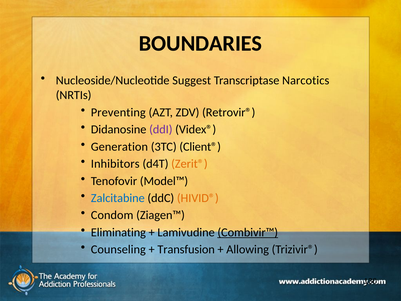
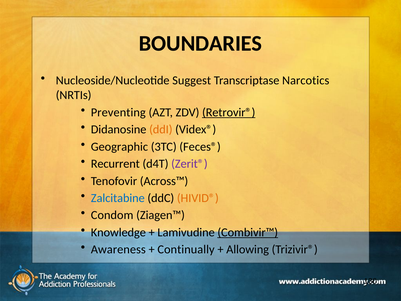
Retrovir® underline: none -> present
ddI colour: purple -> orange
Generation: Generation -> Geographic
Client®: Client® -> Feces®
Inhibitors: Inhibitors -> Recurrent
Zerit® colour: orange -> purple
Model™: Model™ -> Across™
Eliminating: Eliminating -> Knowledge
Counseling: Counseling -> Awareness
Transfusion: Transfusion -> Continually
